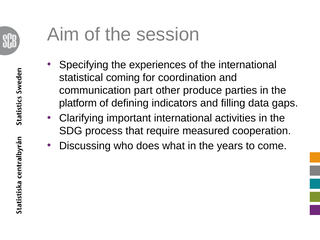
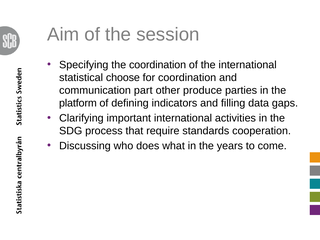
the experiences: experiences -> coordination
coming: coming -> choose
measured: measured -> standards
